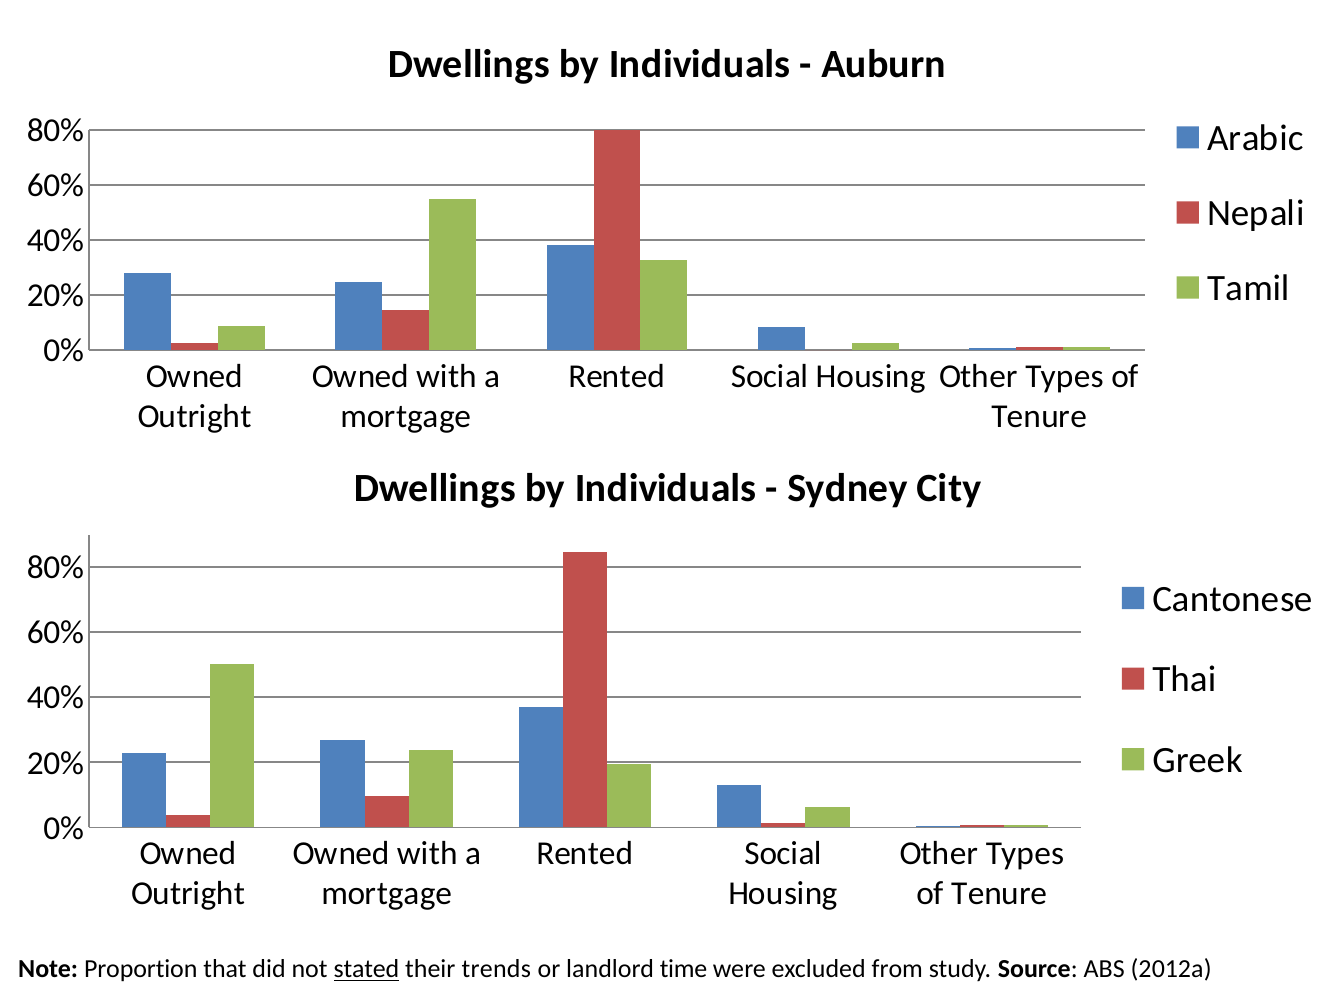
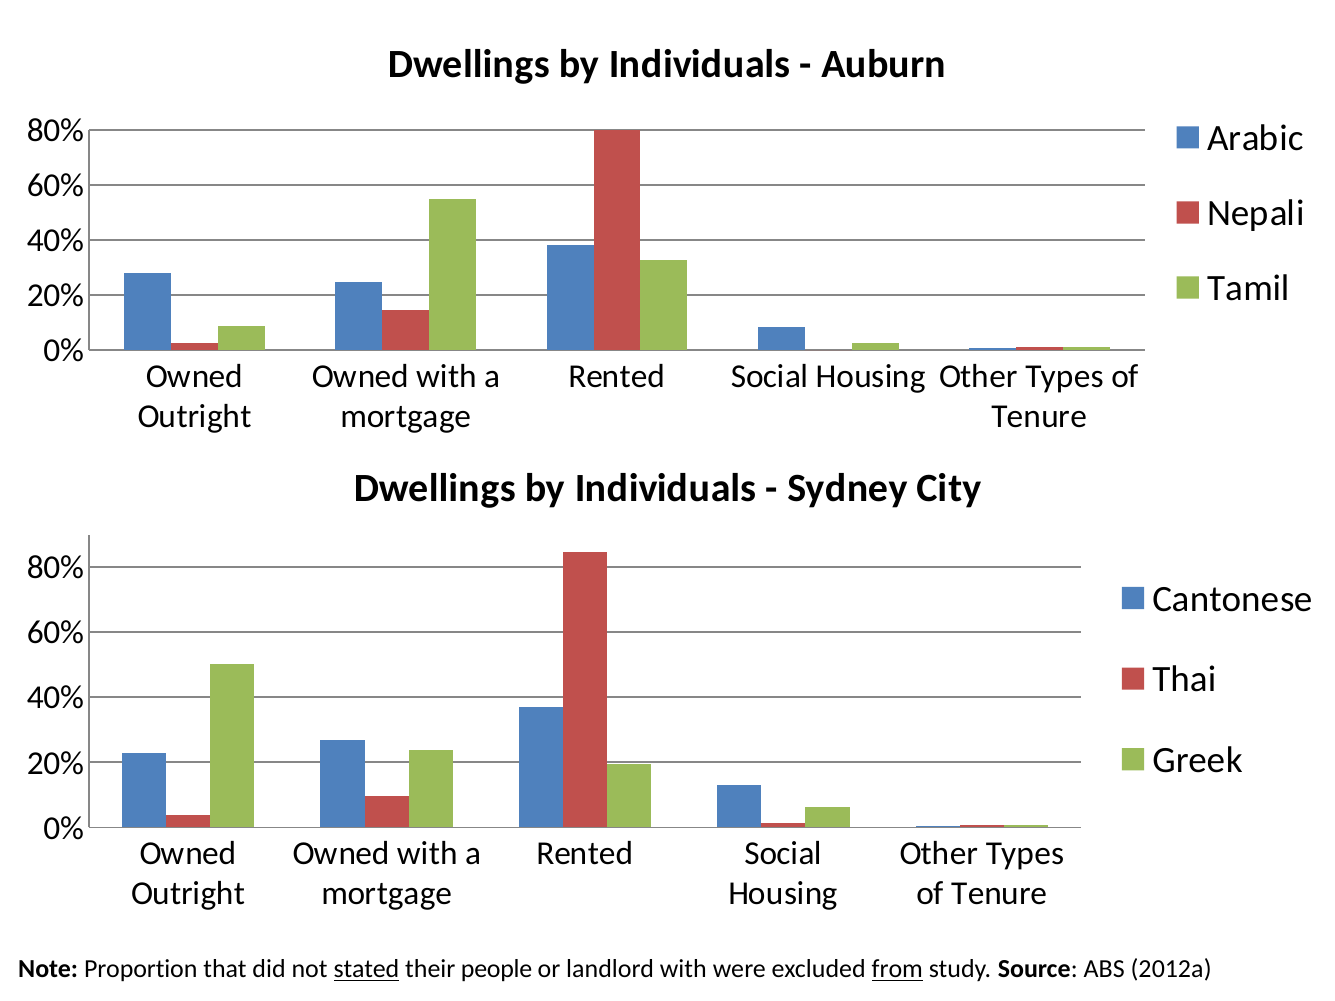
trends: trends -> people
landlord time: time -> with
from underline: none -> present
